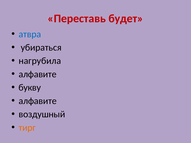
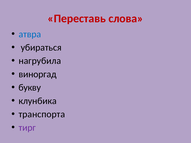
будет: будет -> слова
алфавите at (38, 74): алфавите -> виноргад
алфавите at (38, 101): алфавите -> клунбика
воздушный: воздушный -> транспорта
тирг colour: orange -> purple
